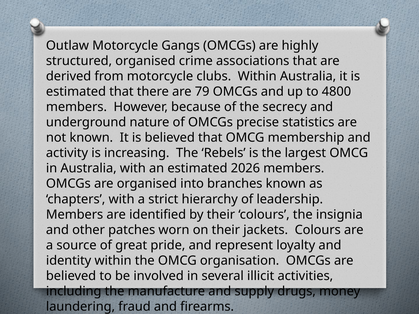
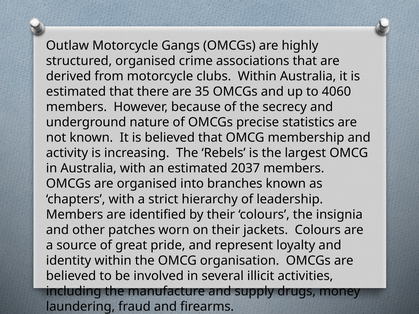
79: 79 -> 35
4800: 4800 -> 4060
2026: 2026 -> 2037
